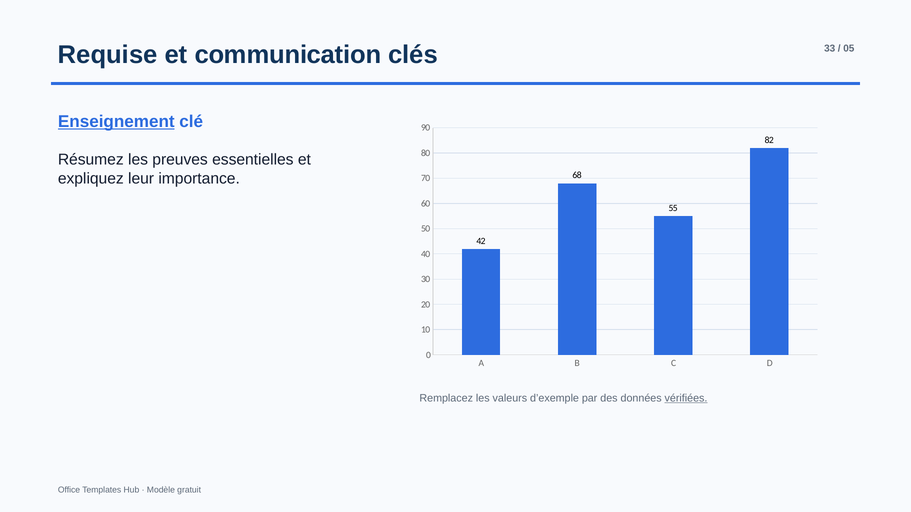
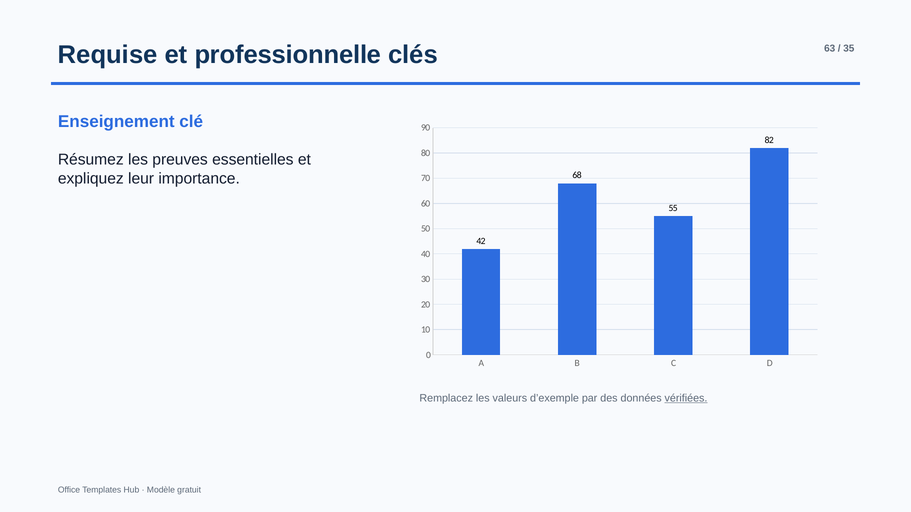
communication: communication -> professionnelle
33: 33 -> 63
05: 05 -> 35
Enseignement underline: present -> none
